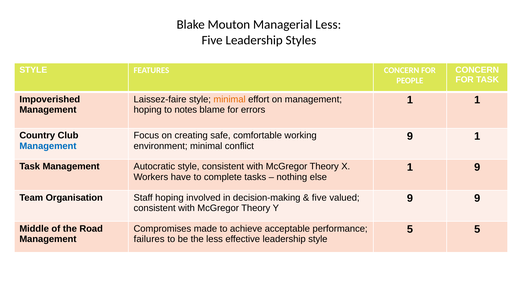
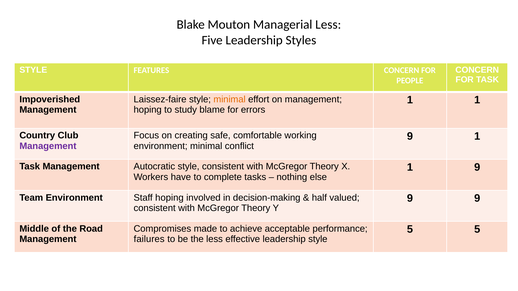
notes: notes -> study
Management at (48, 146) colour: blue -> purple
Team Organisation: Organisation -> Environment
five at (319, 198): five -> half
